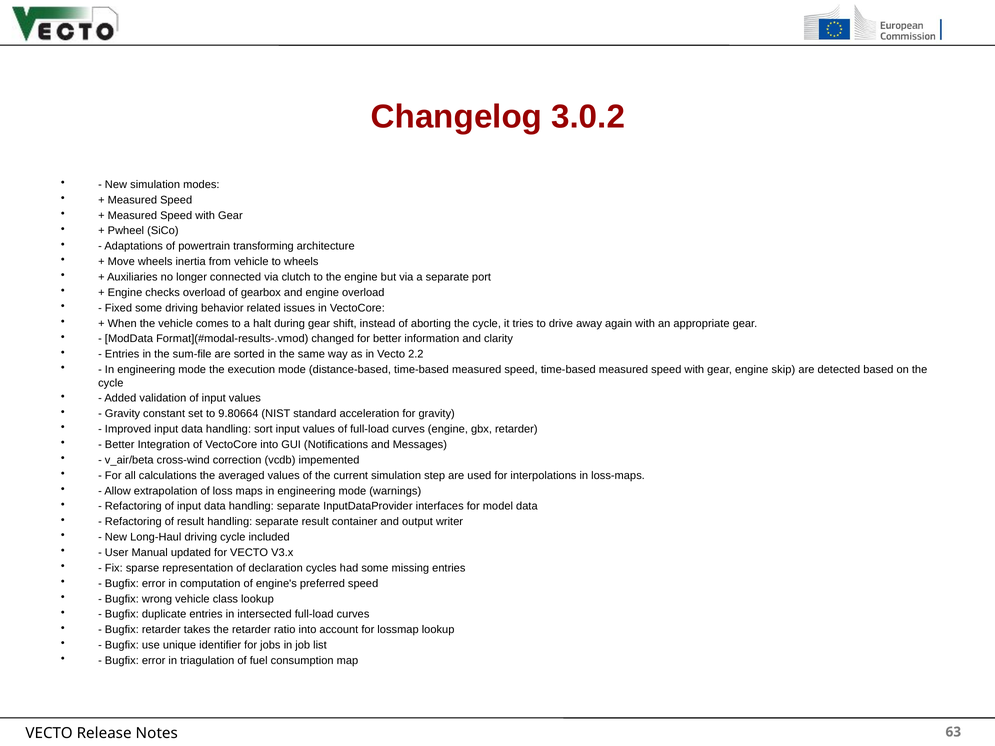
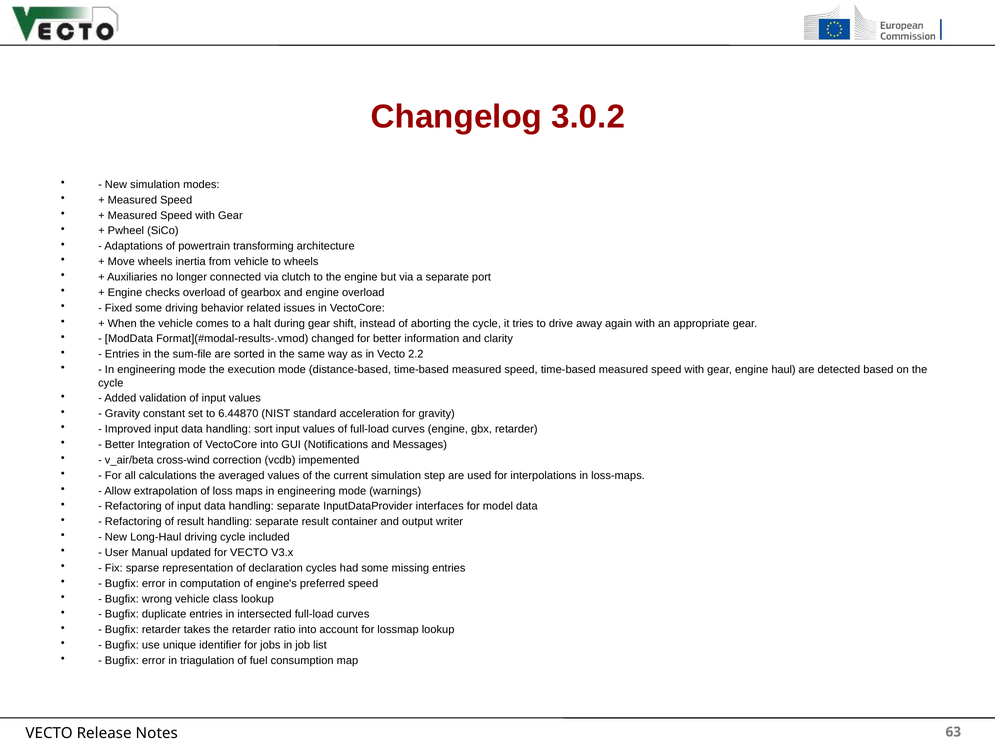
skip: skip -> haul
9.80664: 9.80664 -> 6.44870
